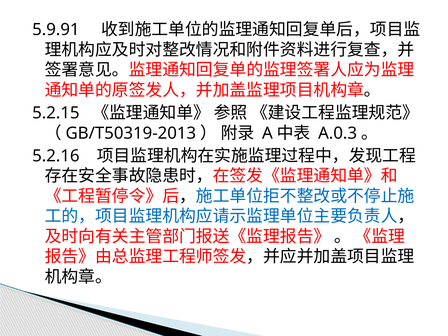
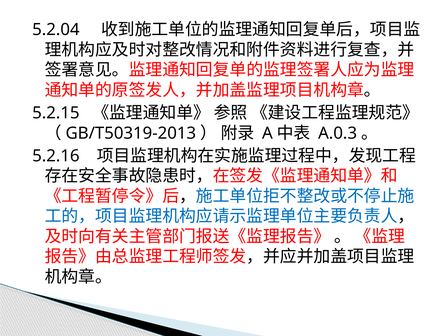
5.9.91: 5.9.91 -> 5.2.04
